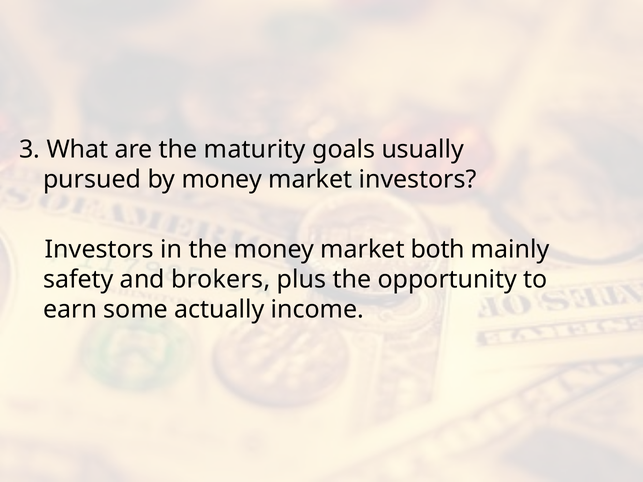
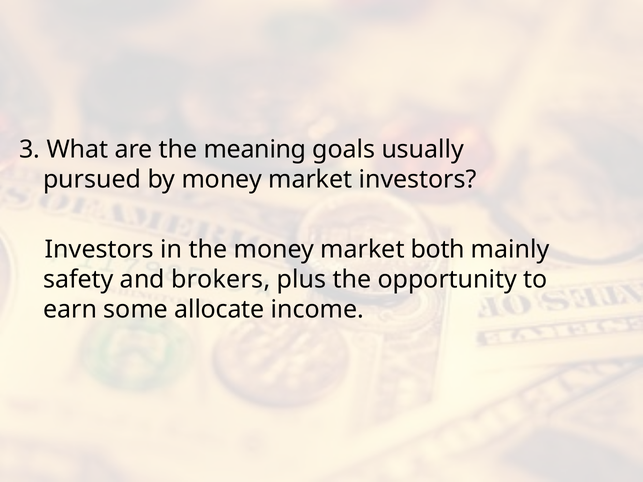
maturity: maturity -> meaning
actually: actually -> allocate
